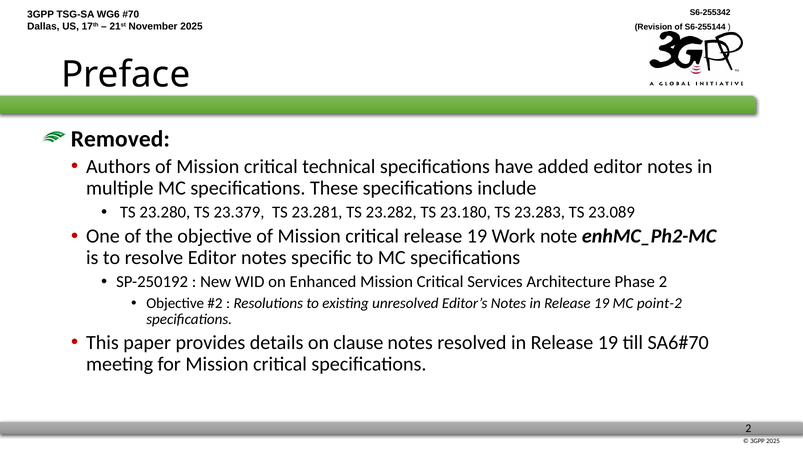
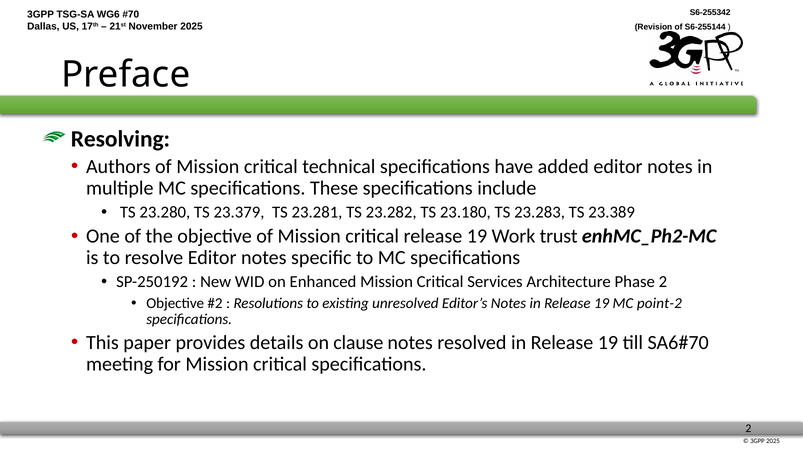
Removed: Removed -> Resolving
23.089: 23.089 -> 23.389
note: note -> trust
